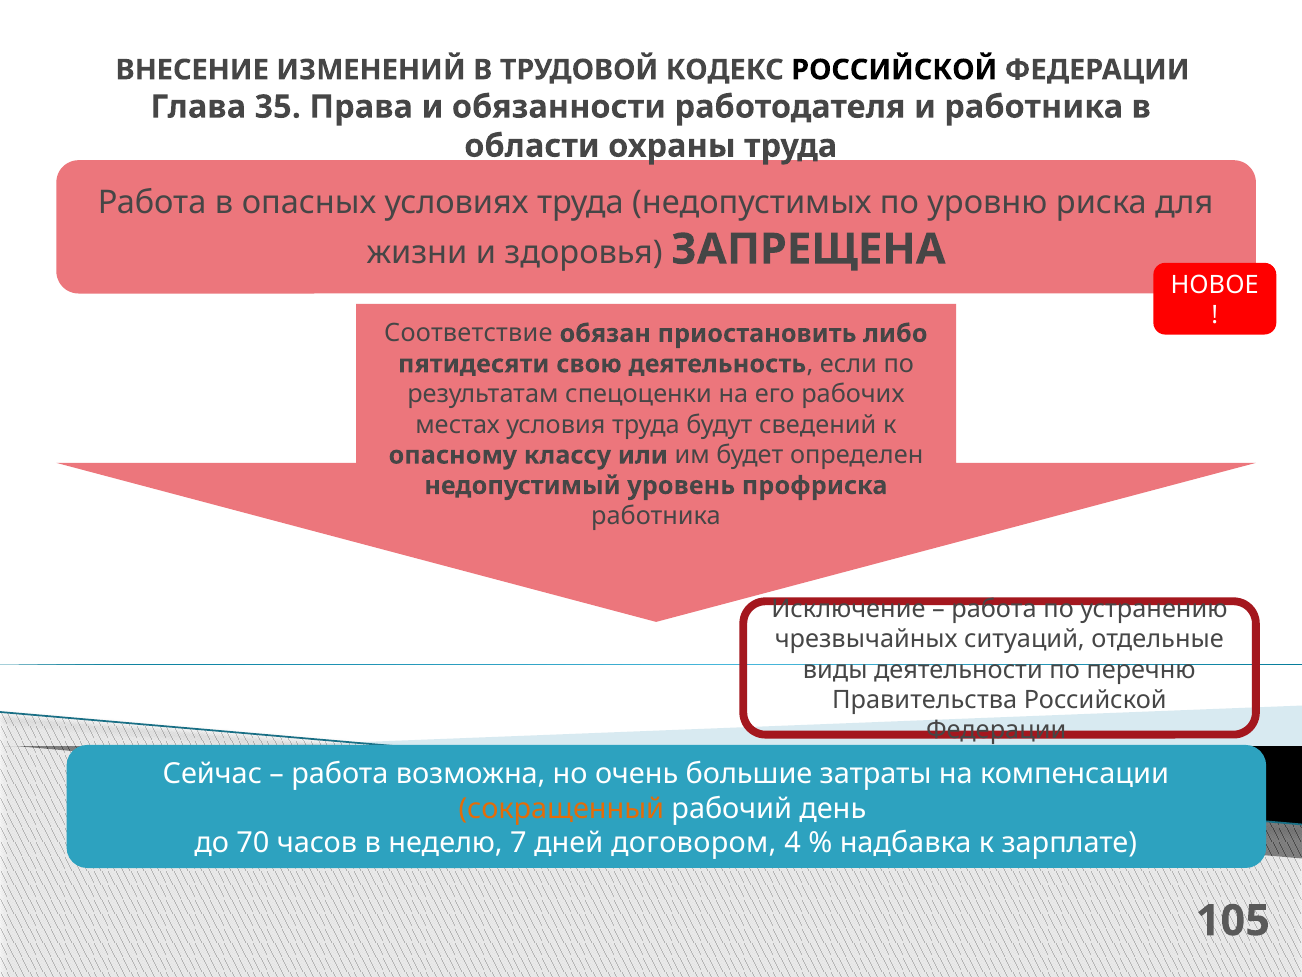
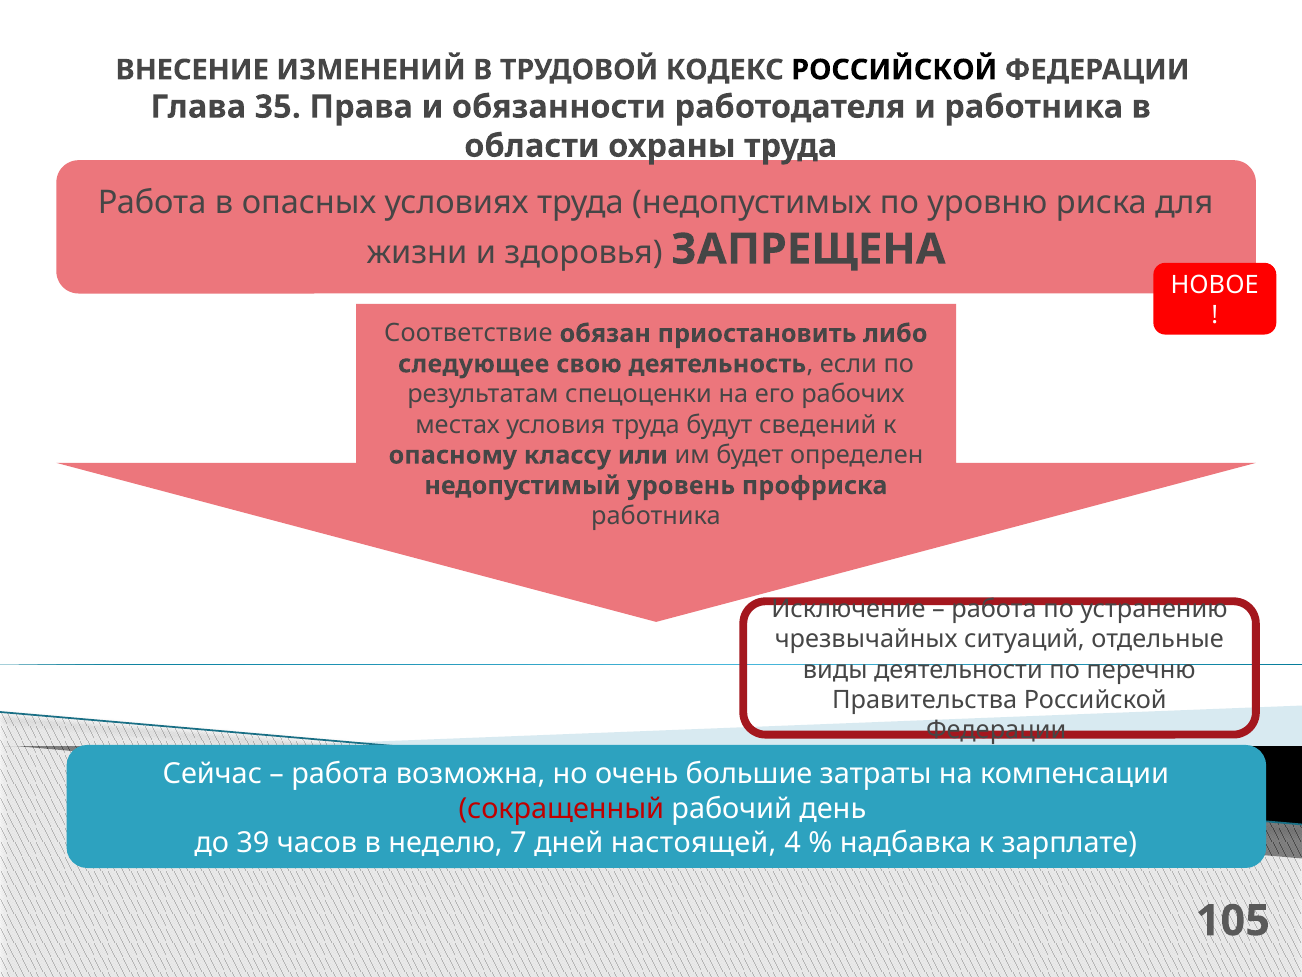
пятидесяти: пятидесяти -> следующее
сокращенный colour: orange -> red
70: 70 -> 39
договором: договором -> настоящей
